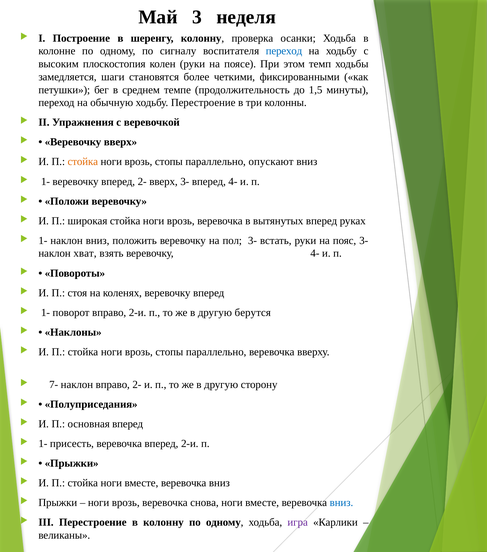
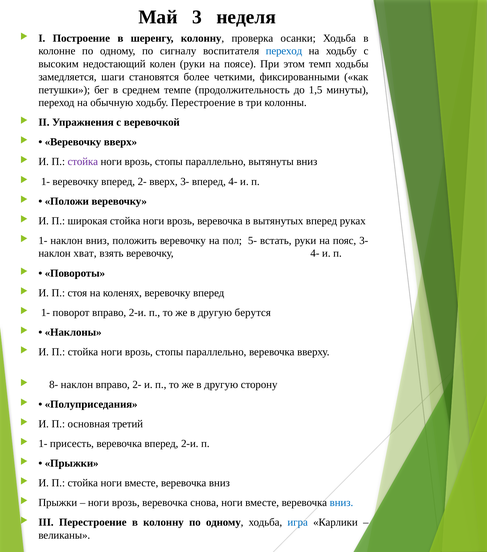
плоскостопия: плоскостопия -> недостающий
стойка at (83, 162) colour: orange -> purple
опускают: опускают -> вытянуты
пол 3-: 3- -> 5-
7-: 7- -> 8-
основная вперед: вперед -> третий
игра colour: purple -> blue
